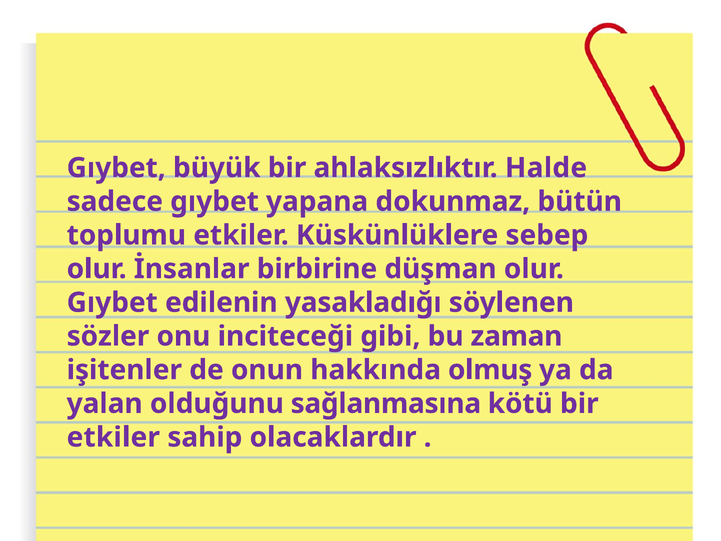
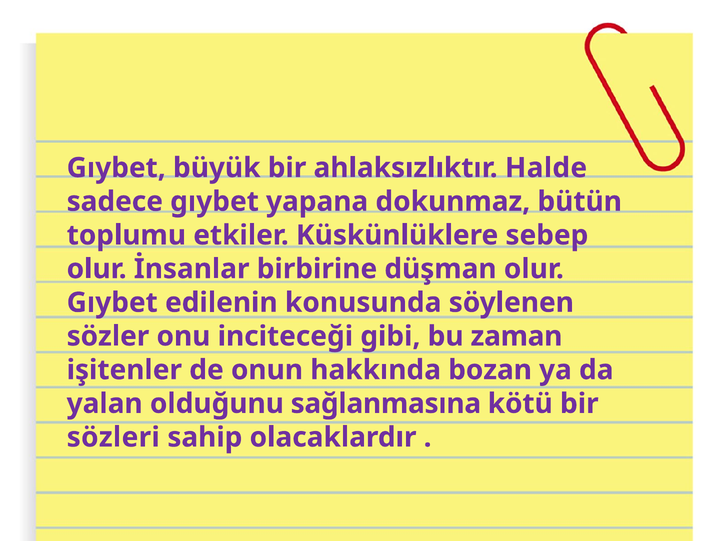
yasakladığı: yasakladığı -> konusunda
olmuş: olmuş -> bozan
etkiler at (113, 437): etkiler -> sözleri
